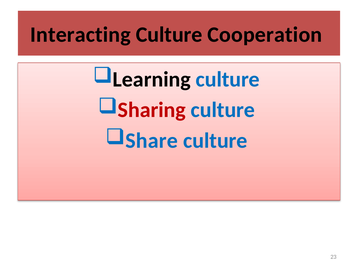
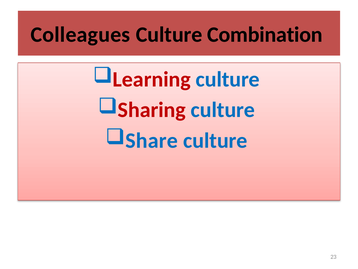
Interacting: Interacting -> Colleagues
Cooperation: Cooperation -> Combination
Learning colour: black -> red
